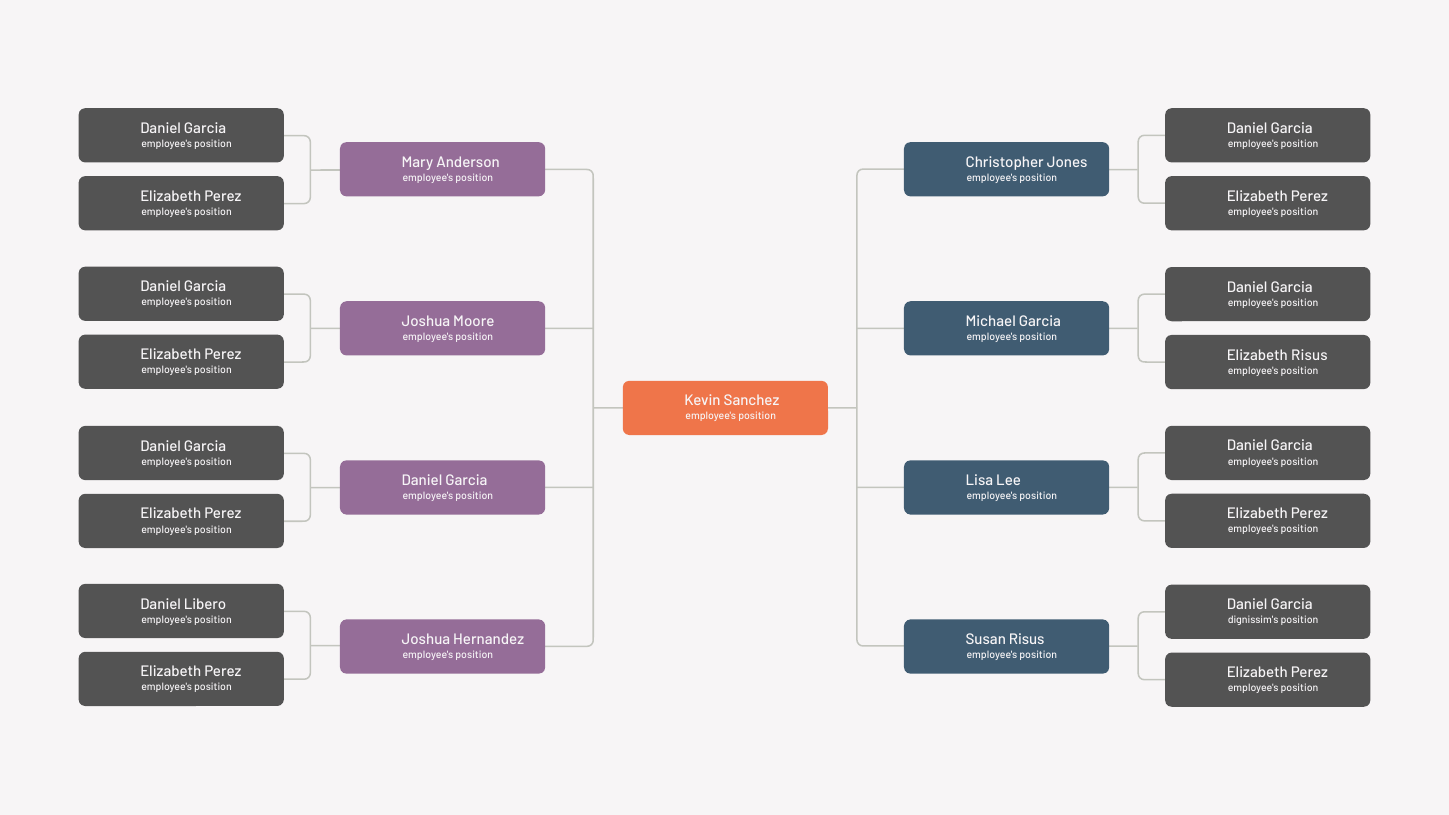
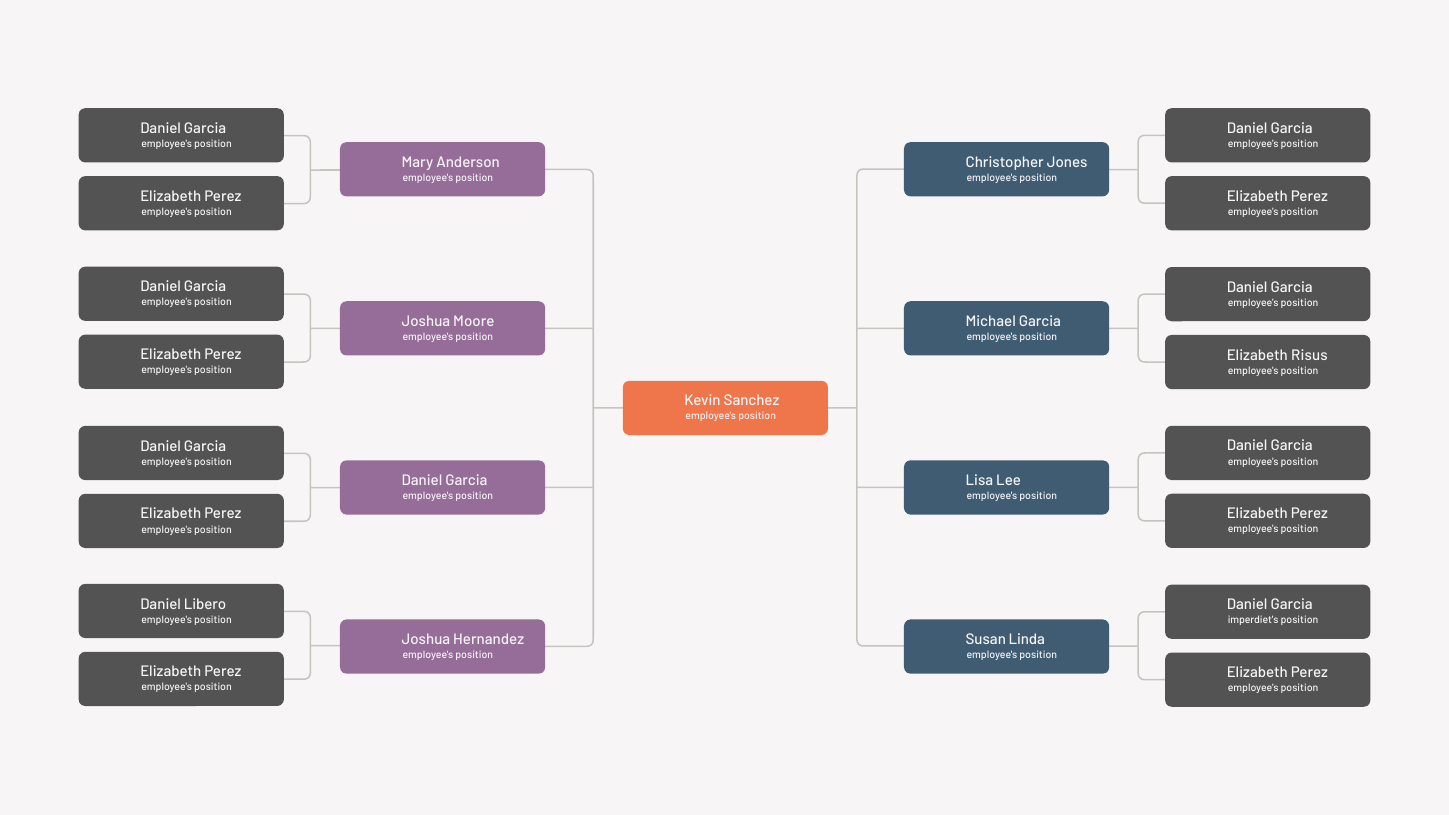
dignissim's: dignissim's -> imperdiet's
Susan Risus: Risus -> Linda
